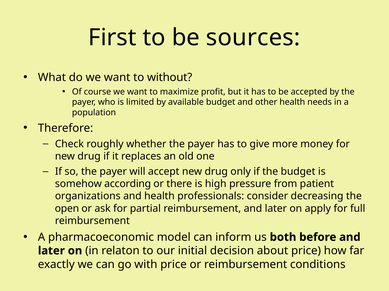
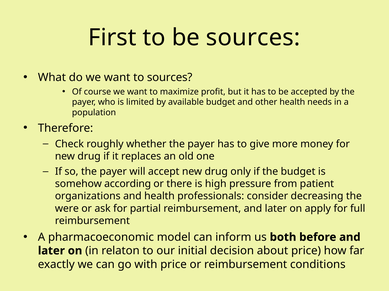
to without: without -> sources
open: open -> were
